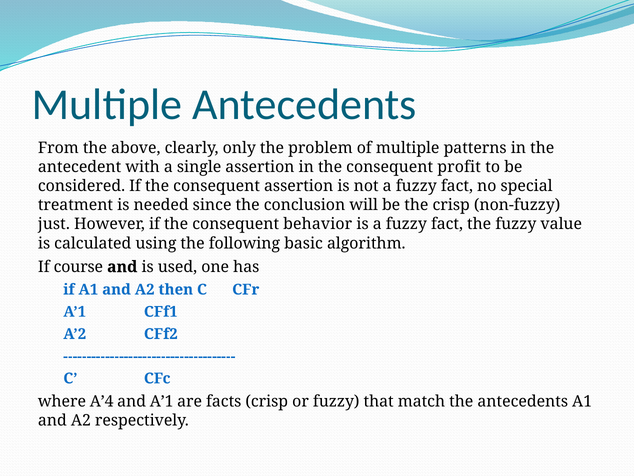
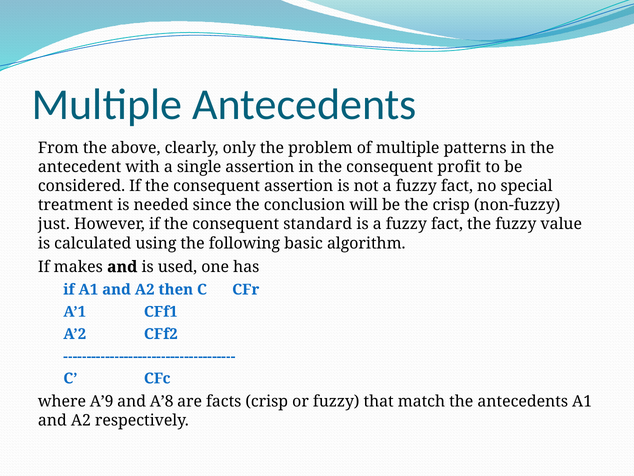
behavior: behavior -> standard
course: course -> makes
A’4: A’4 -> A’9
and A’1: A’1 -> A’8
